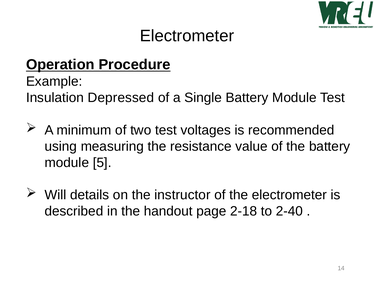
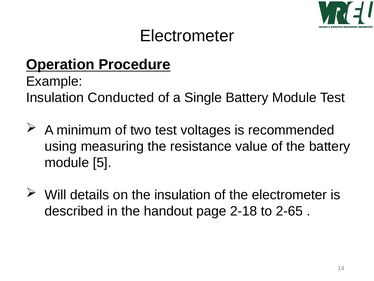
Depressed: Depressed -> Conducted
the instructor: instructor -> insulation
2-40: 2-40 -> 2-65
